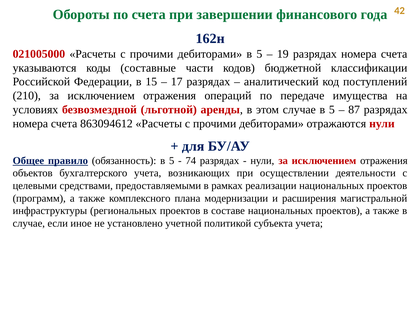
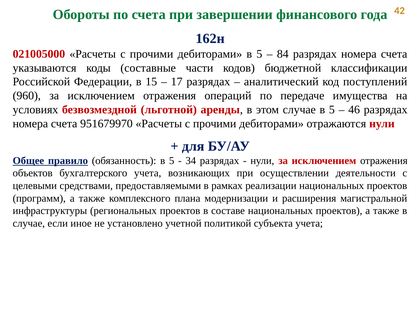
19: 19 -> 84
210: 210 -> 960
87: 87 -> 46
863094612: 863094612 -> 951679970
74: 74 -> 34
